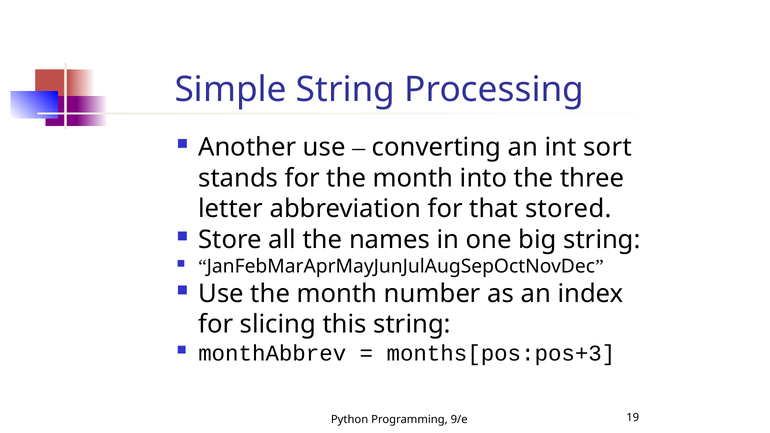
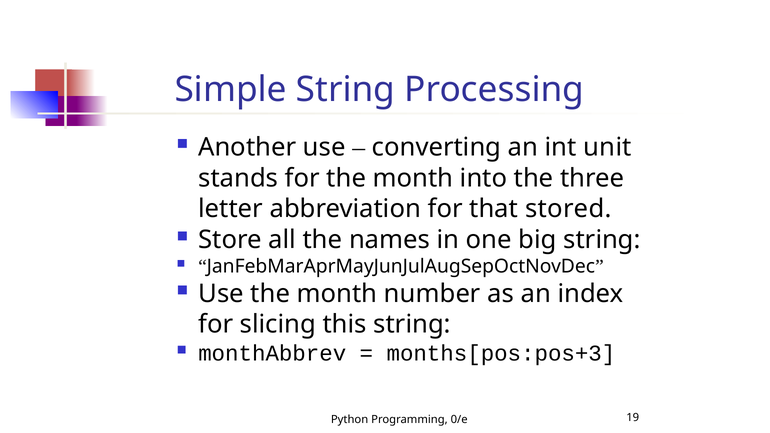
sort: sort -> unit
9/e: 9/e -> 0/e
